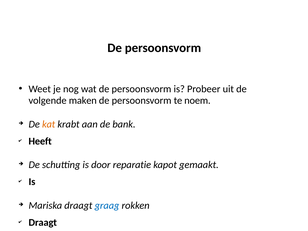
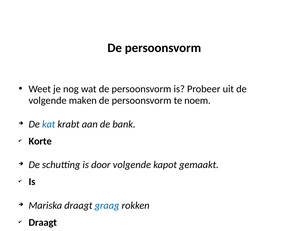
kat colour: orange -> blue
Heeft: Heeft -> Korte
door reparatie: reparatie -> volgende
